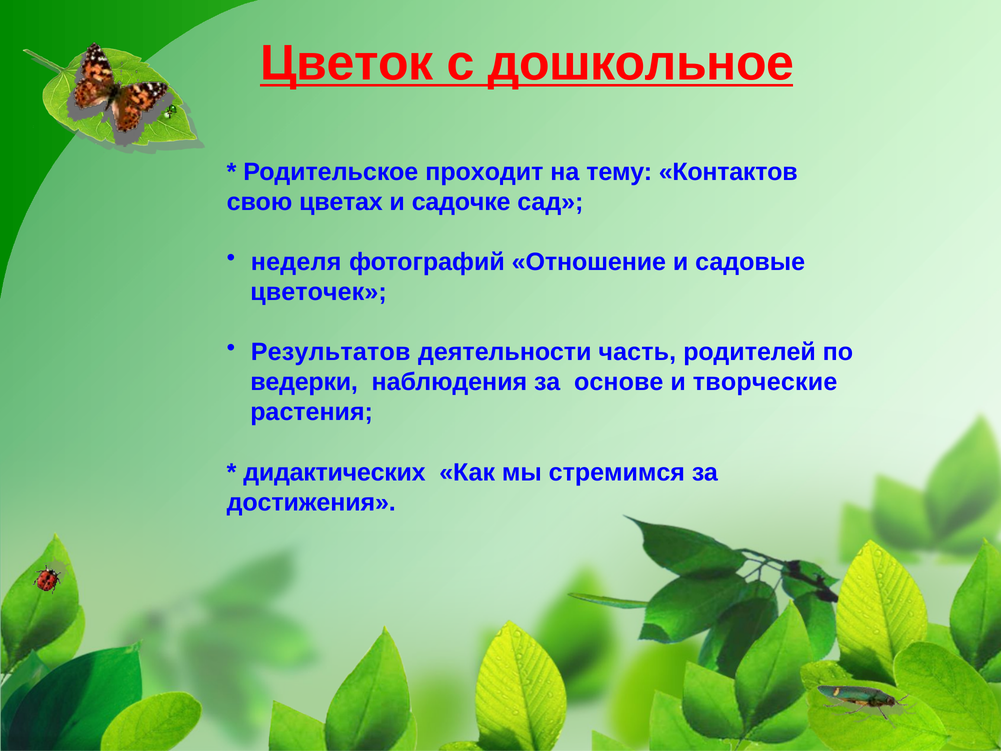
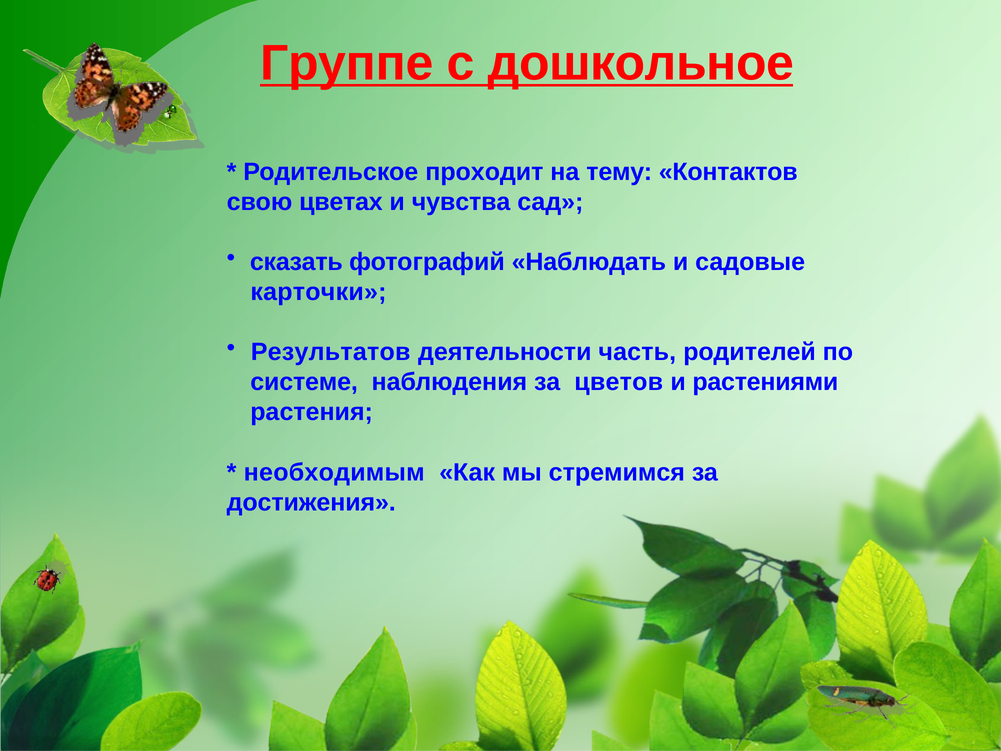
Цветок: Цветок -> Группе
садочке: садочке -> чувства
неделя: неделя -> сказать
Отношение: Отношение -> Наблюдать
цветочек: цветочек -> карточки
ведерки: ведерки -> системе
основе: основе -> цветов
творческие: творческие -> растениями
дидактических: дидактических -> необходимым
